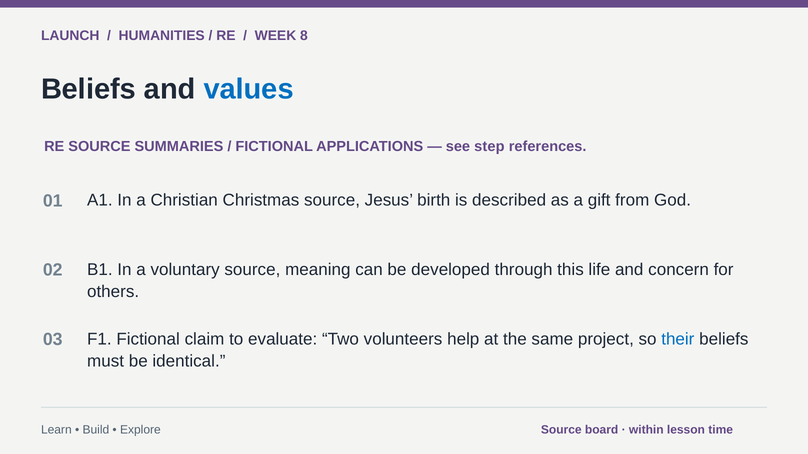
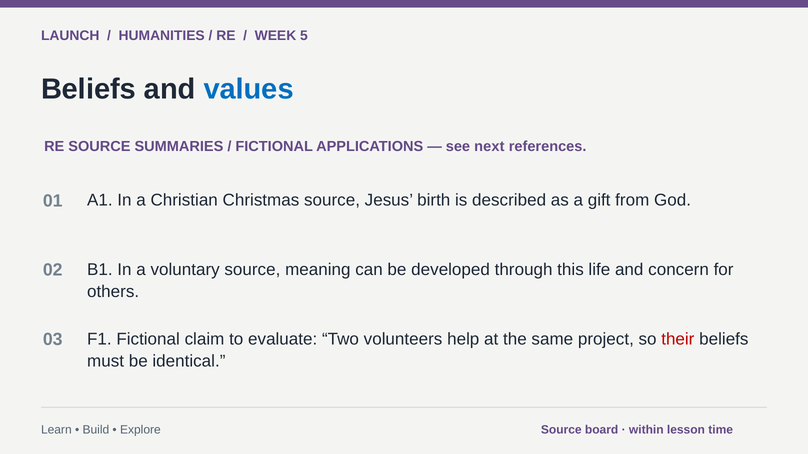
8: 8 -> 5
step: step -> next
their colour: blue -> red
